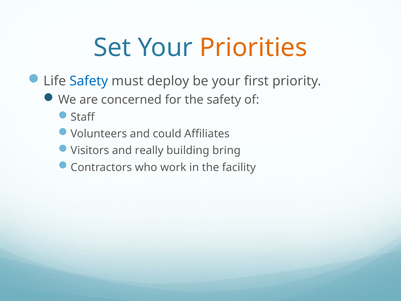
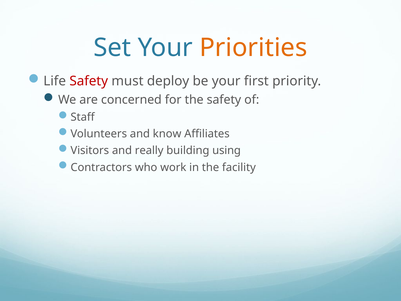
Safety at (89, 81) colour: blue -> red
could: could -> know
bring: bring -> using
